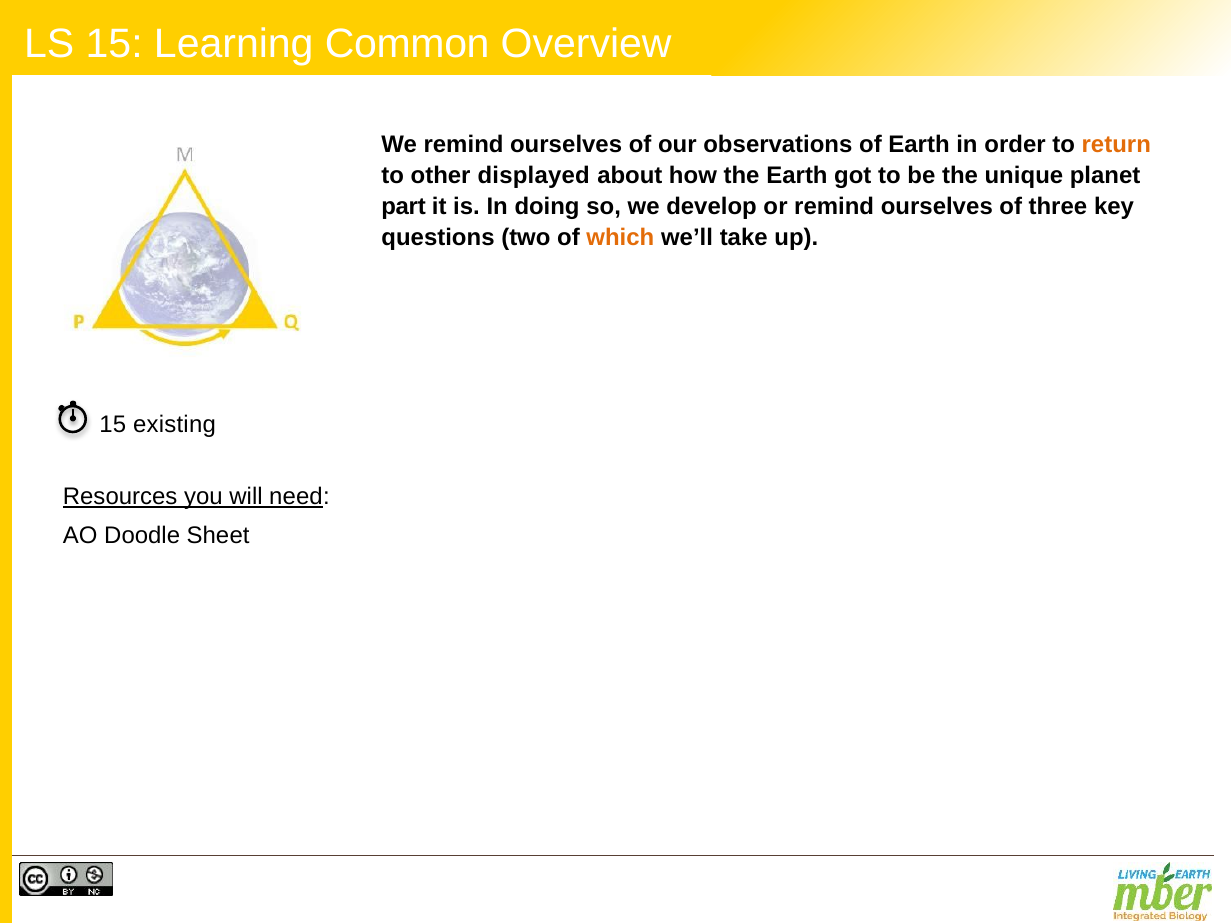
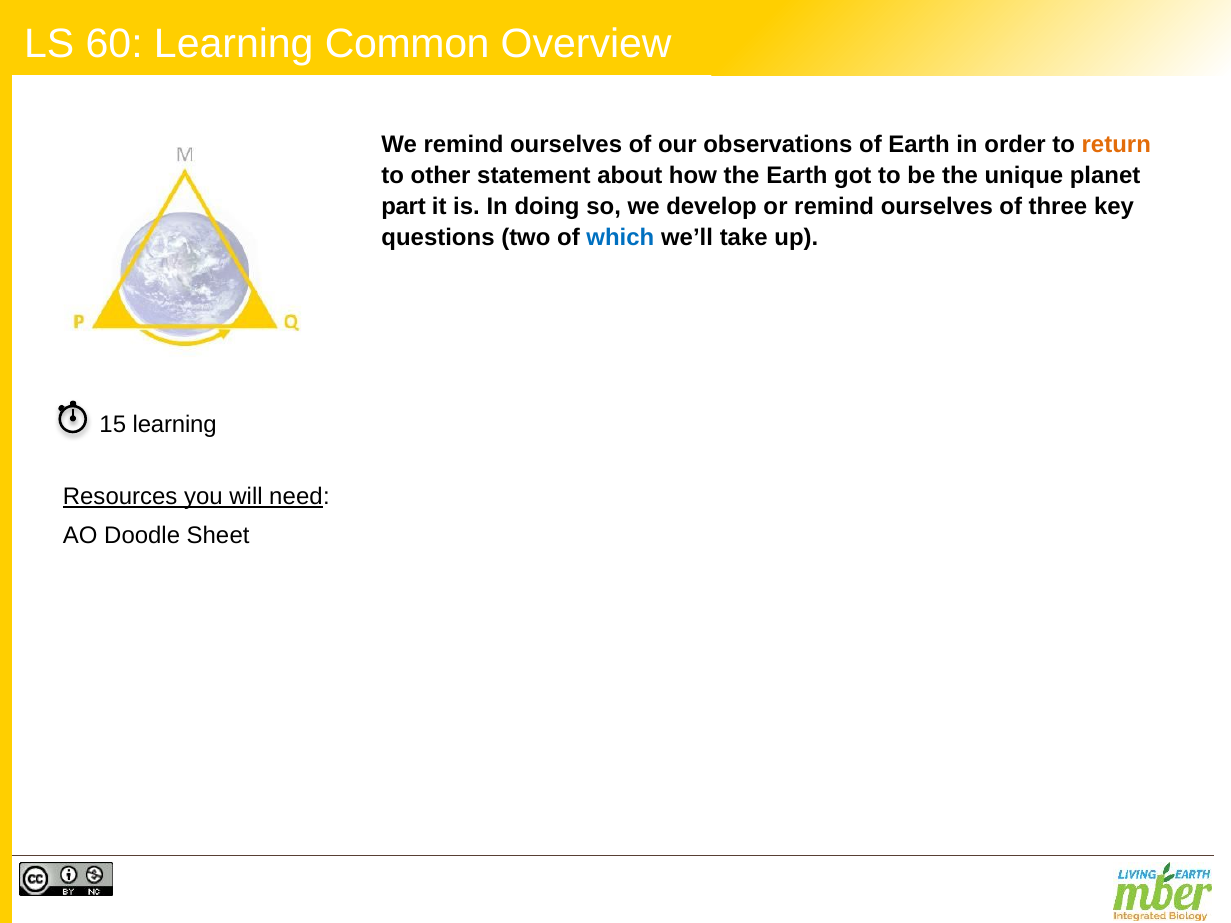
LS 15: 15 -> 60
displayed: displayed -> statement
which colour: orange -> blue
15 existing: existing -> learning
